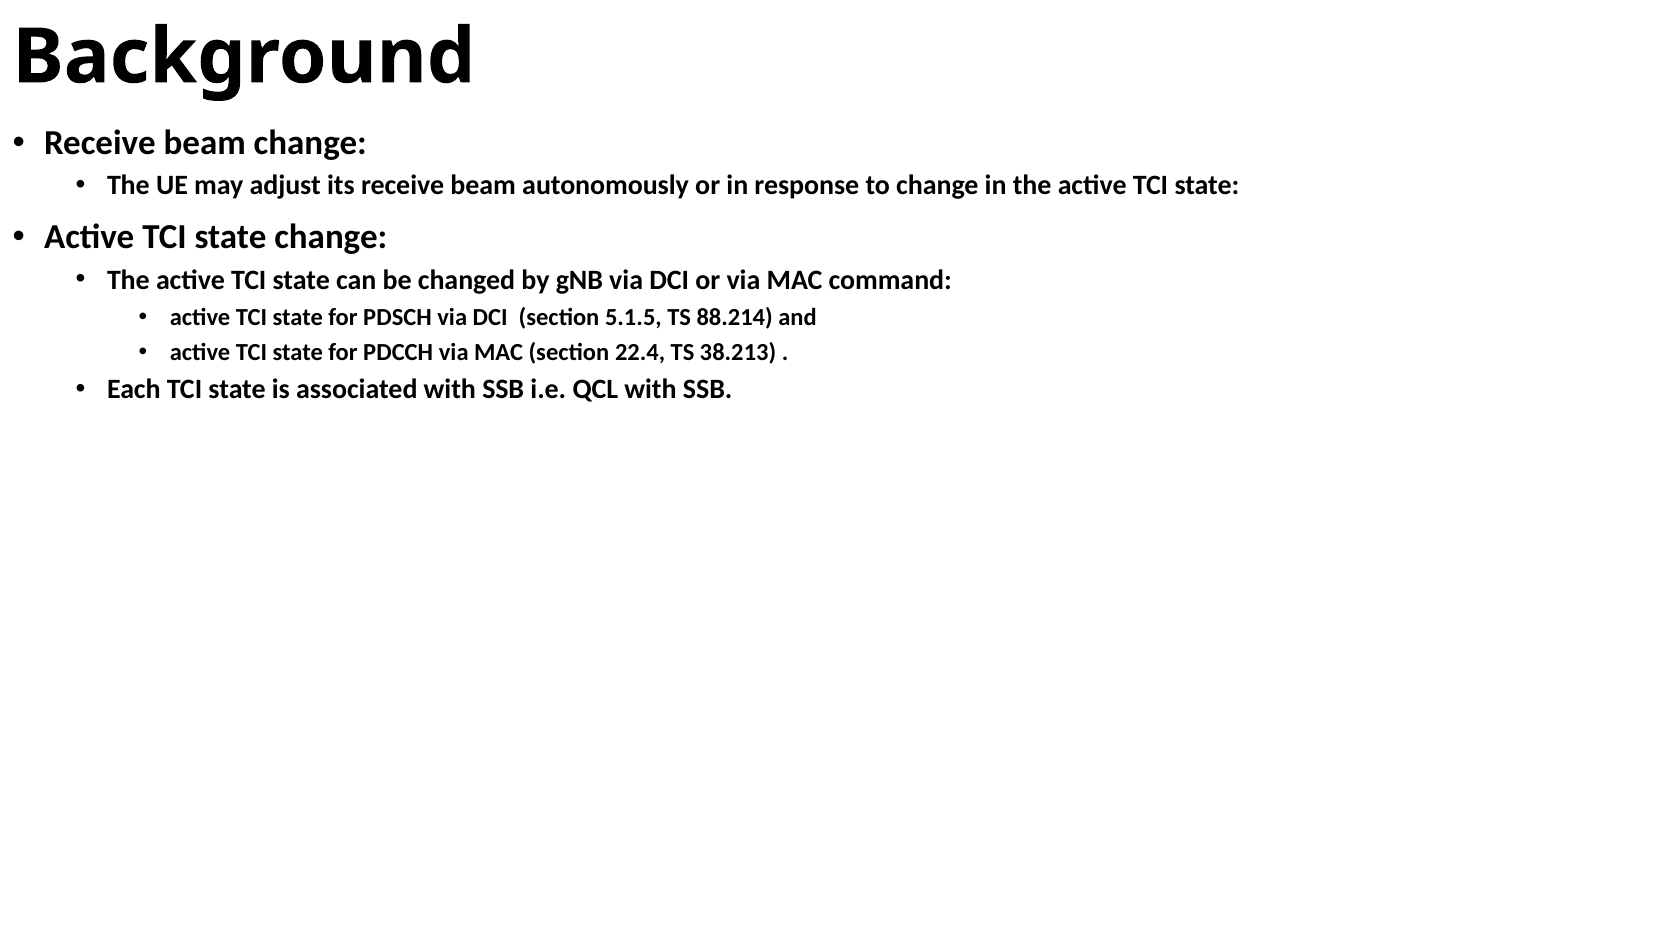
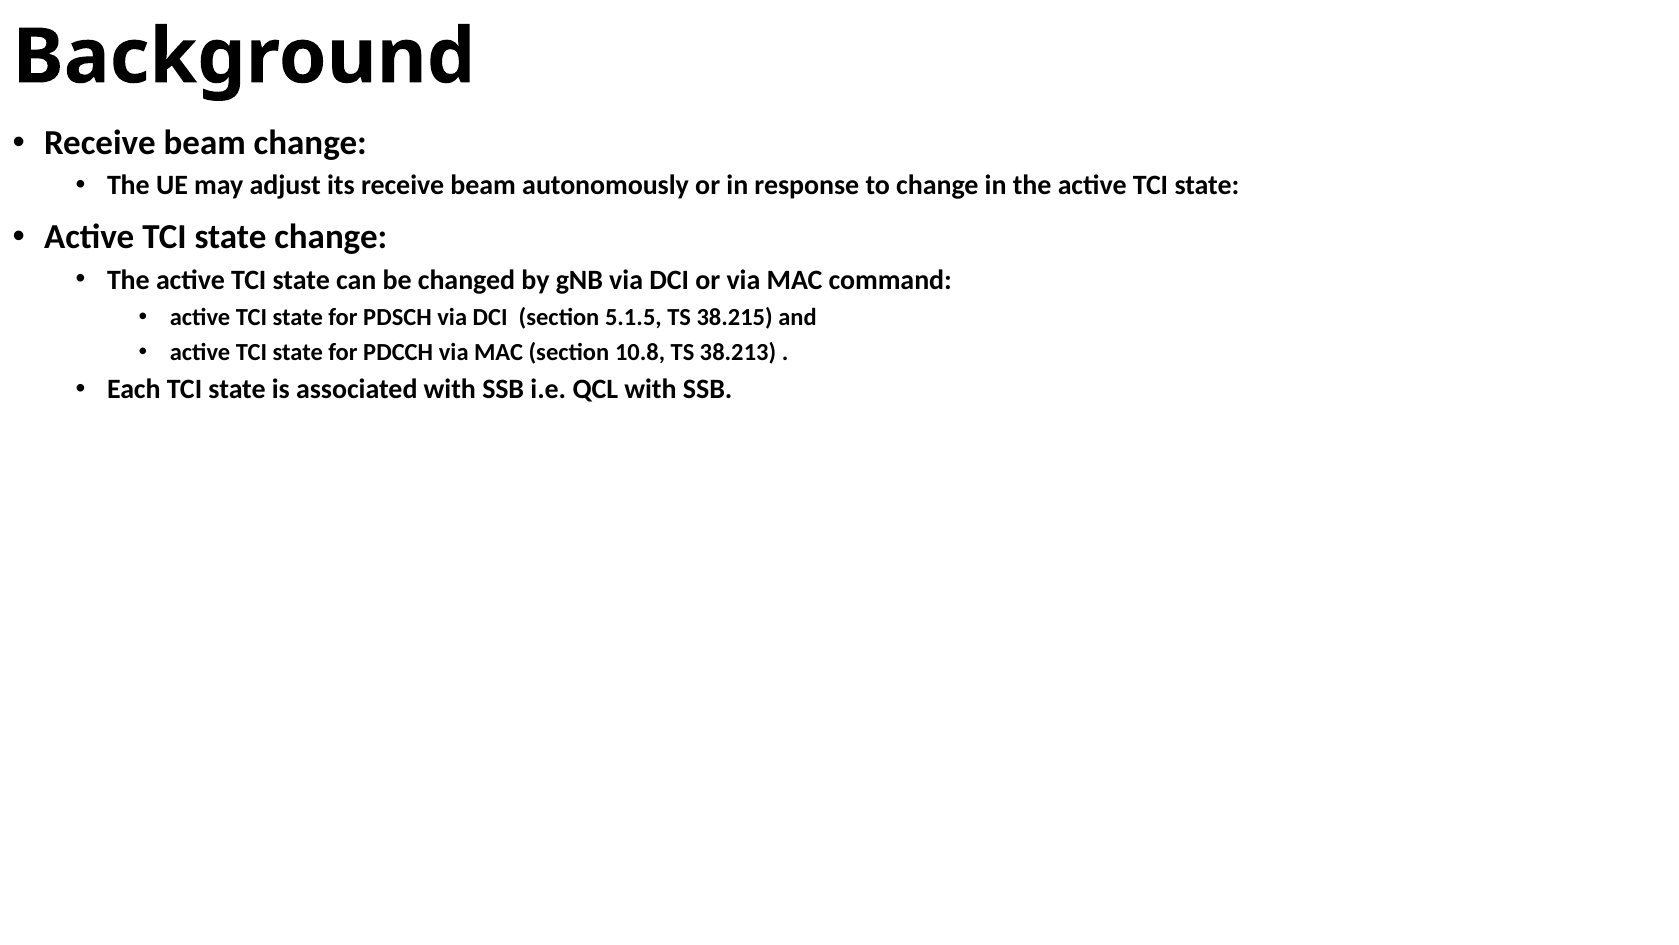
88.214: 88.214 -> 38.215
22.4: 22.4 -> 10.8
